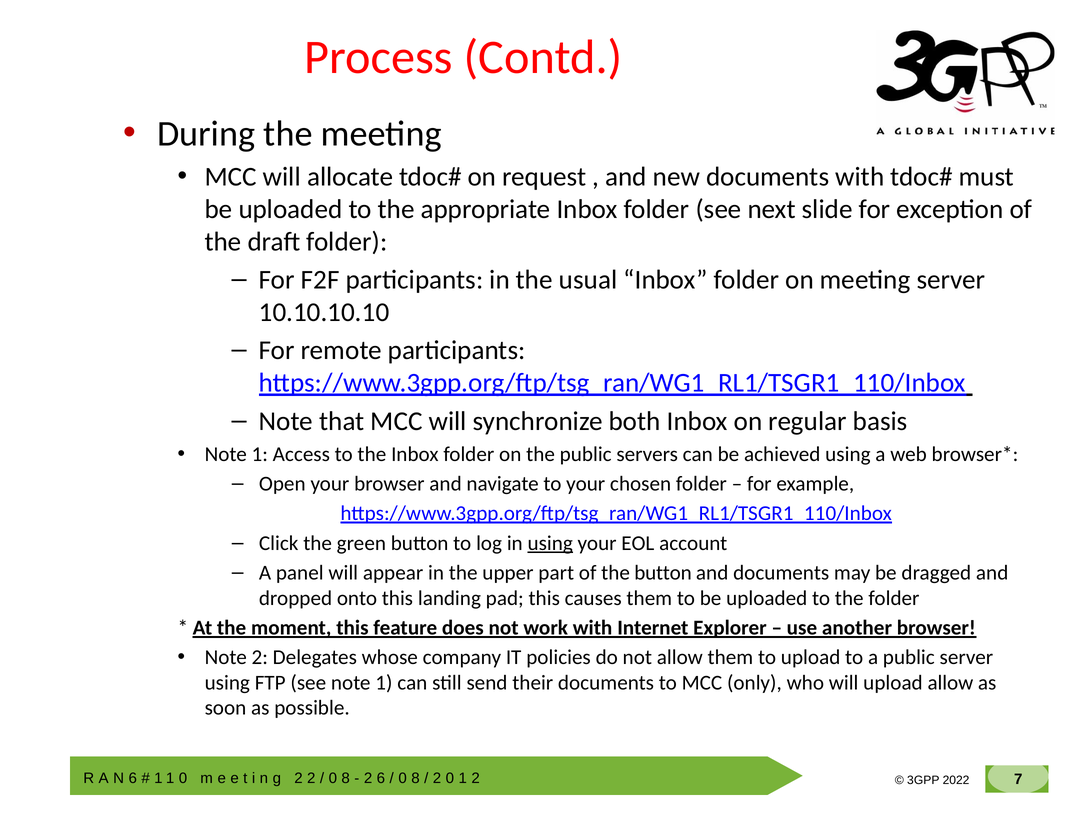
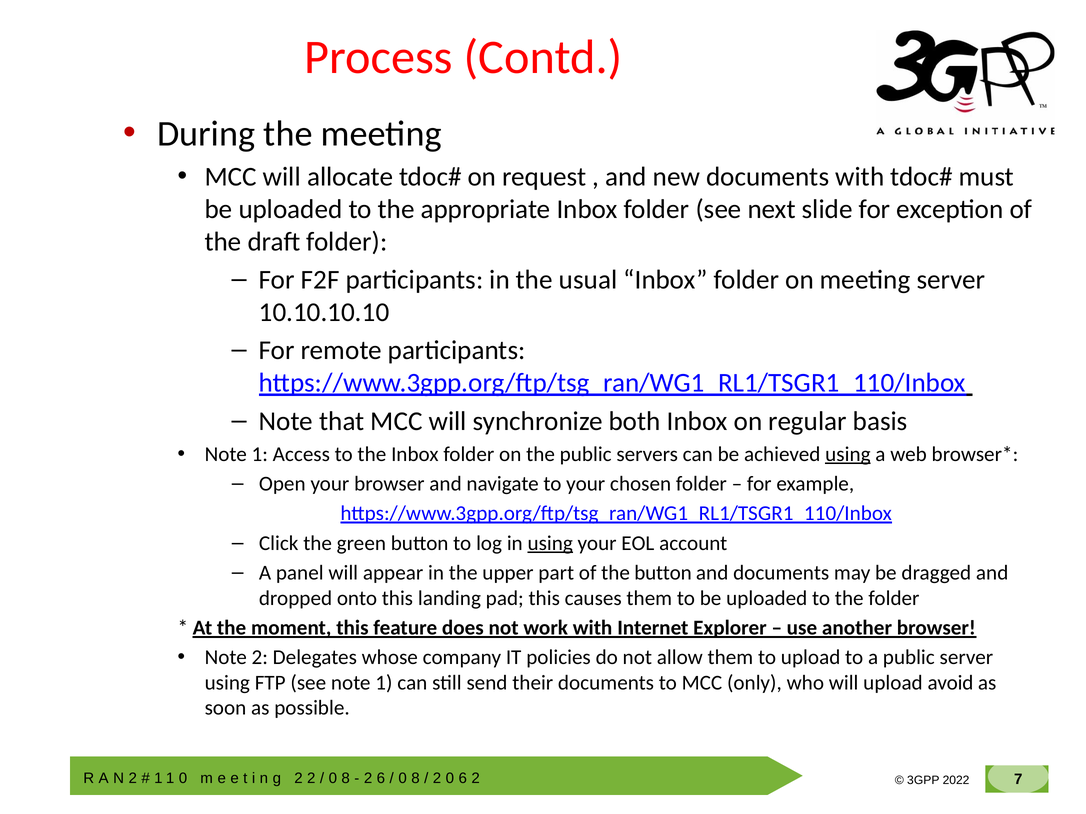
using at (848, 454) underline: none -> present
upload allow: allow -> avoid
6 at (133, 779): 6 -> 2
1 at (463, 779): 1 -> 6
